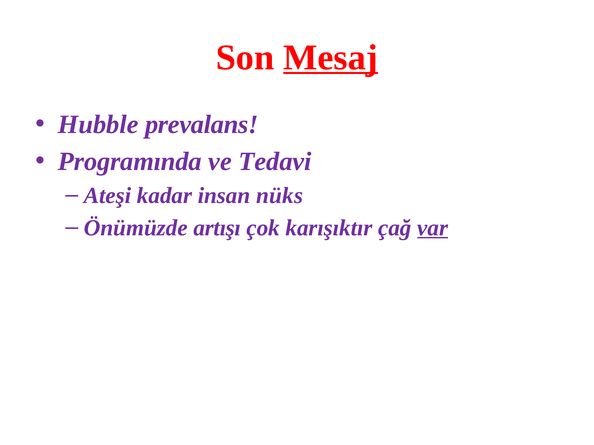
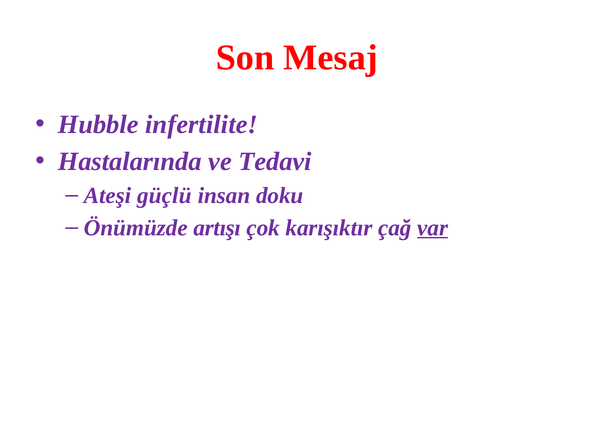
Mesaj underline: present -> none
prevalans: prevalans -> infertilite
Programında: Programında -> Hastalarında
kadar: kadar -> güçlü
nüks: nüks -> doku
